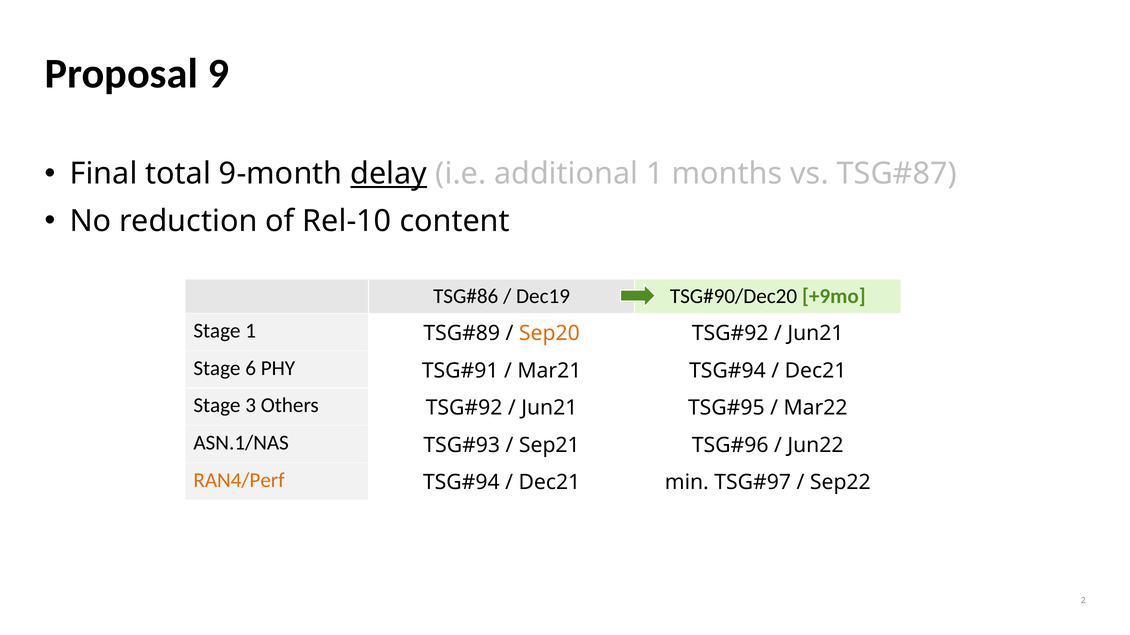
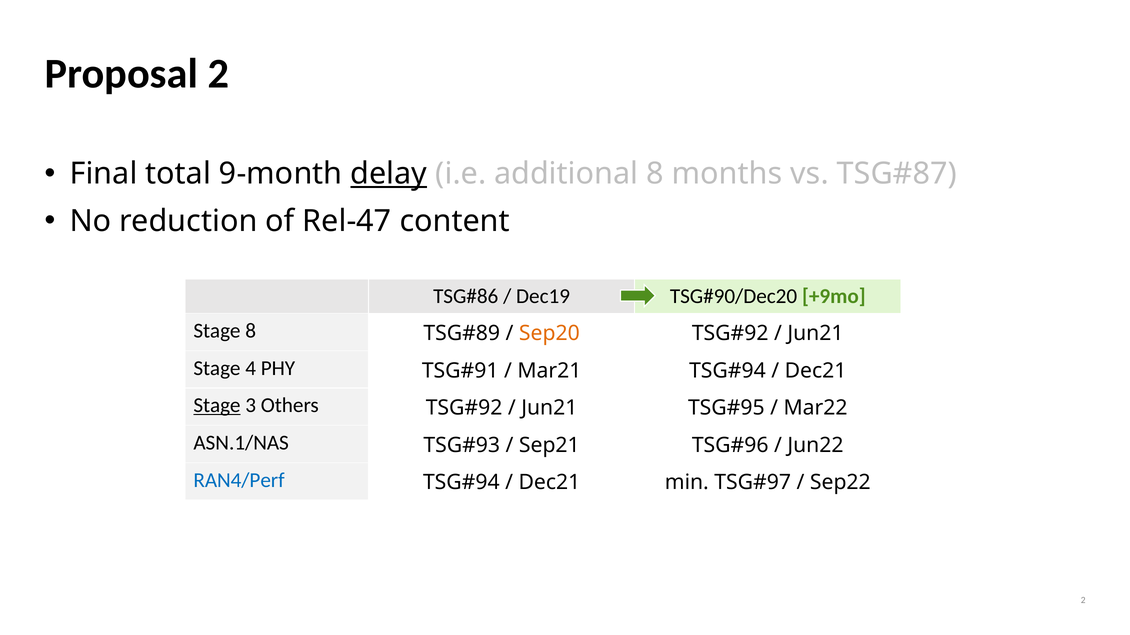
Proposal 9: 9 -> 2
additional 1: 1 -> 8
Rel-10: Rel-10 -> Rel-47
Stage 1: 1 -> 8
6: 6 -> 4
Stage at (217, 406) underline: none -> present
RAN4/Perf colour: orange -> blue
